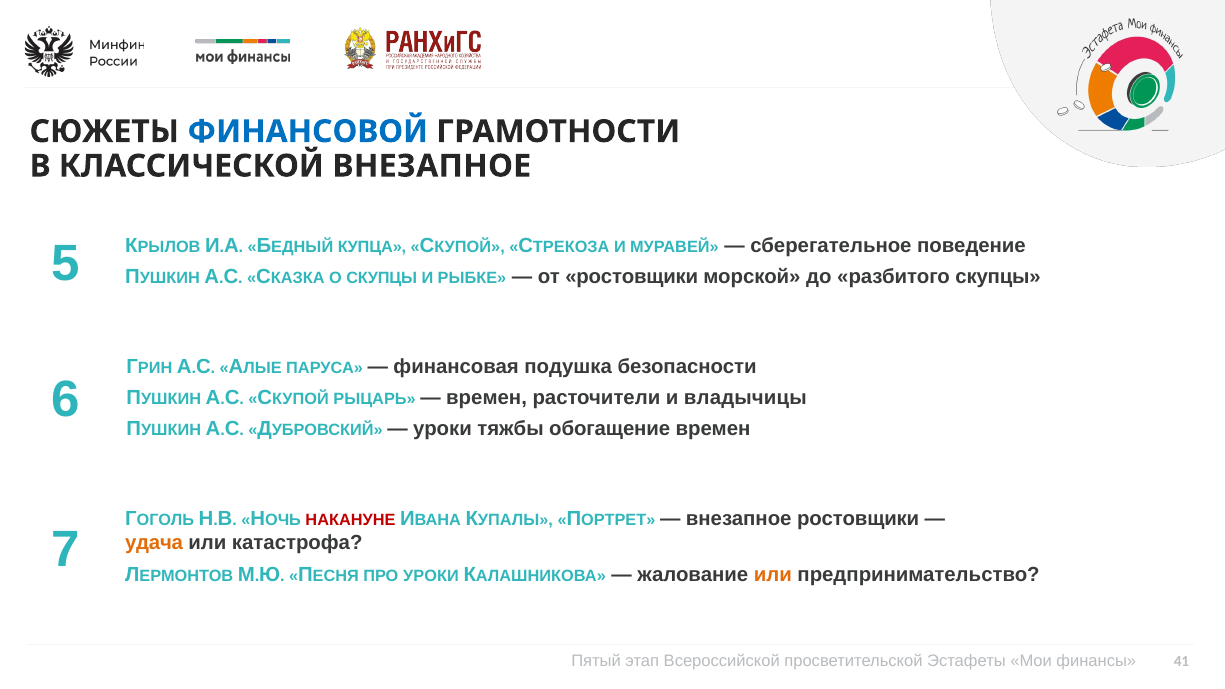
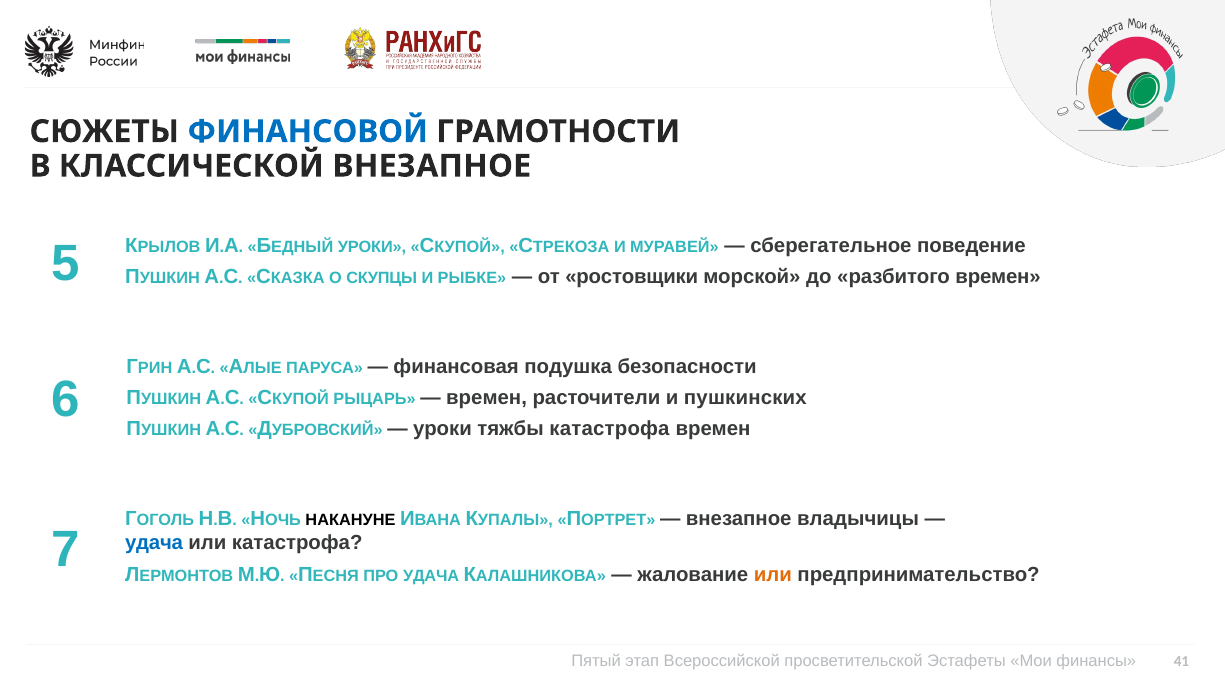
КУПЦА at (372, 247): КУПЦА -> УРОКИ
разбитого скупцы: скупцы -> времен
владычицы: владычицы -> пушкинских
тяжбы обогащение: обогащение -> катастрофа
НАКАНУНЕ colour: red -> black
внезапное ростовщики: ростовщики -> владычицы
удача at (154, 543) colour: orange -> blue
ПРО УРОКИ: УРОКИ -> УДАЧА
